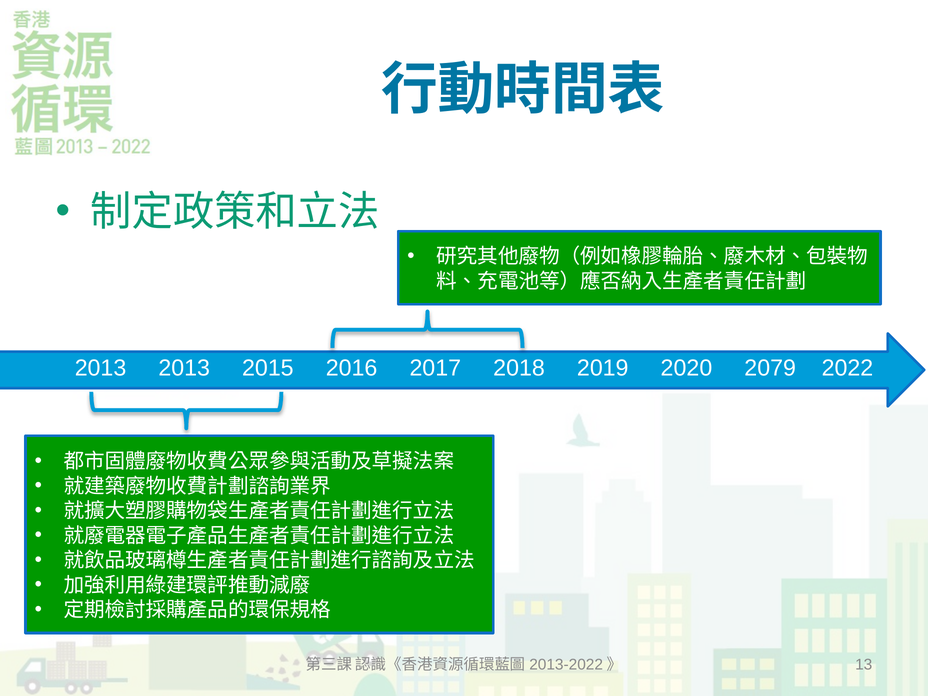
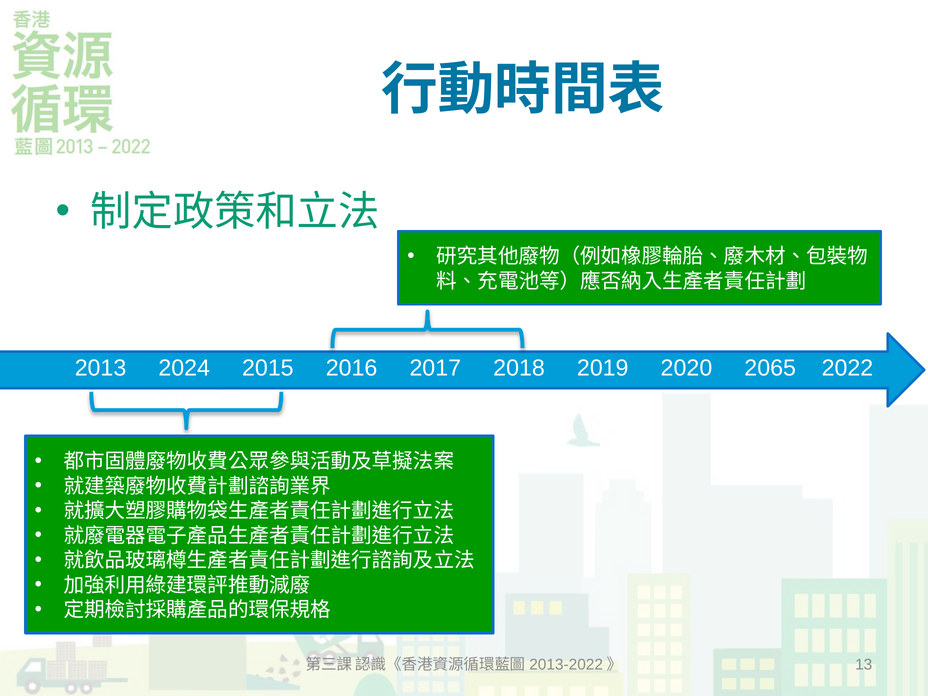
2013 2013: 2013 -> 2024
2079: 2079 -> 2065
